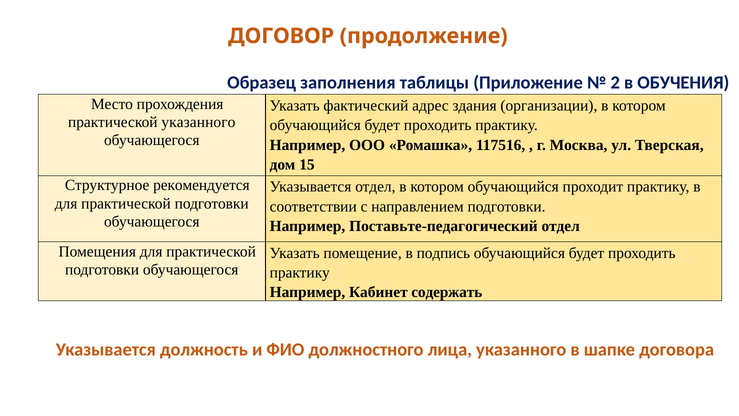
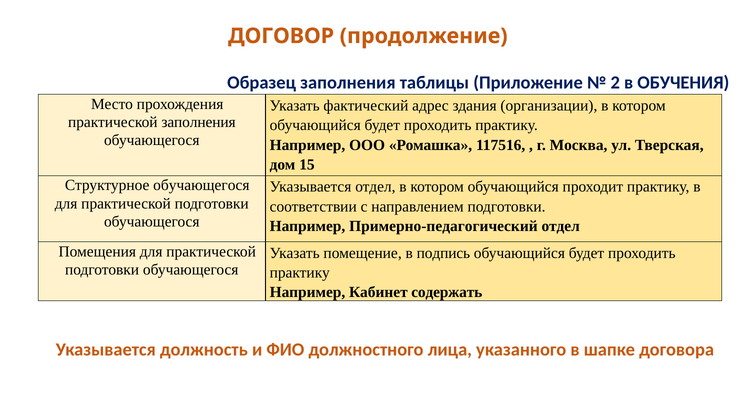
практической указанного: указанного -> заполнения
Структурное рекомендуется: рекомендуется -> обучающегося
Поставьте-педагогический: Поставьте-педагогический -> Примерно-педагогический
